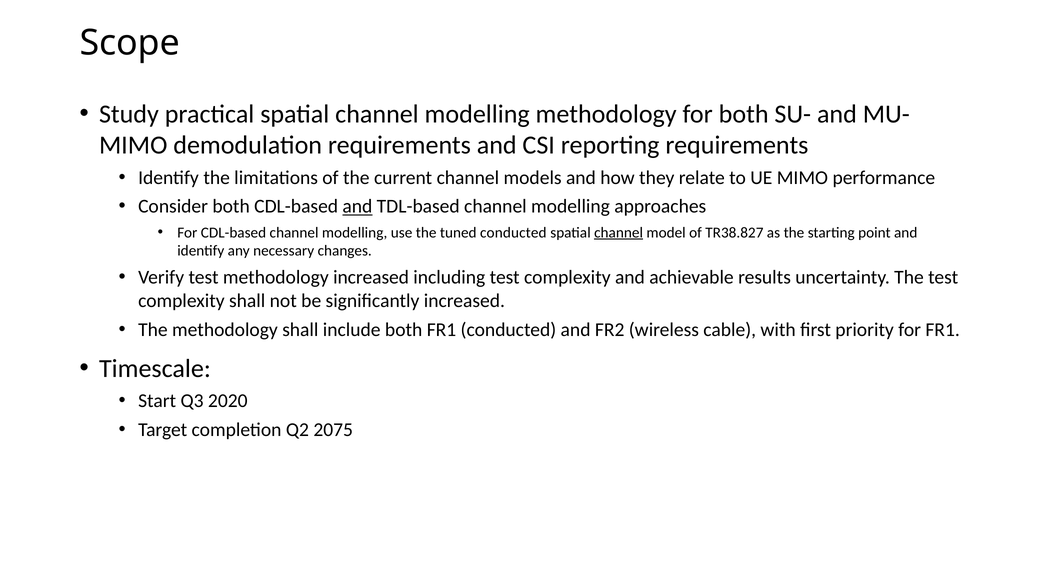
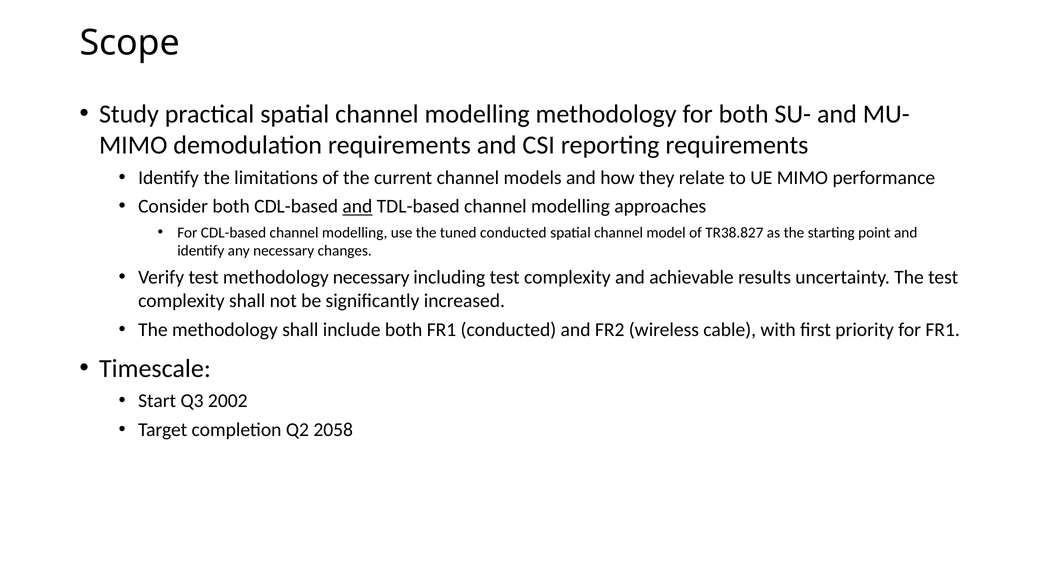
channel at (619, 232) underline: present -> none
methodology increased: increased -> necessary
2020: 2020 -> 2002
2075: 2075 -> 2058
